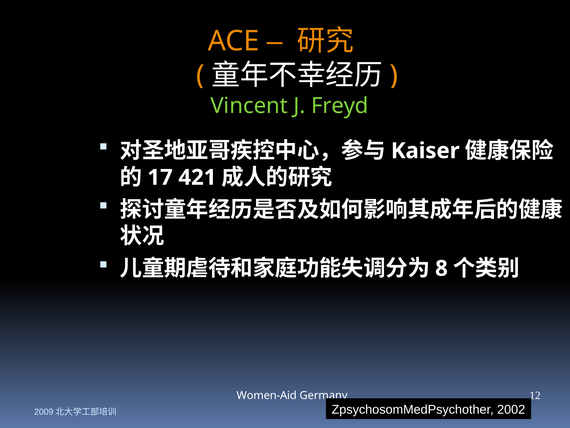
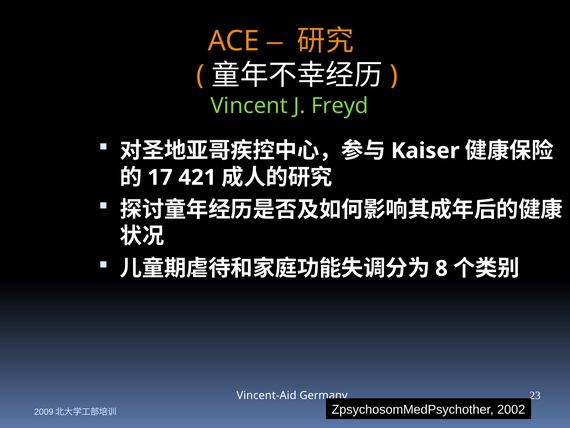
Women-Aid: Women-Aid -> Vincent-Aid
12: 12 -> 23
